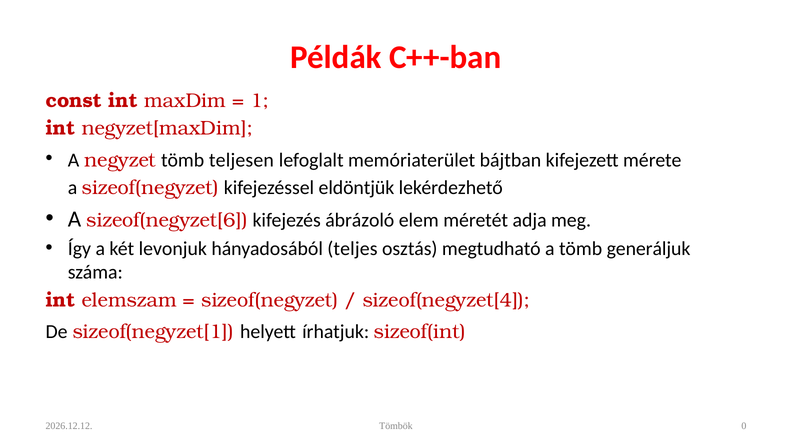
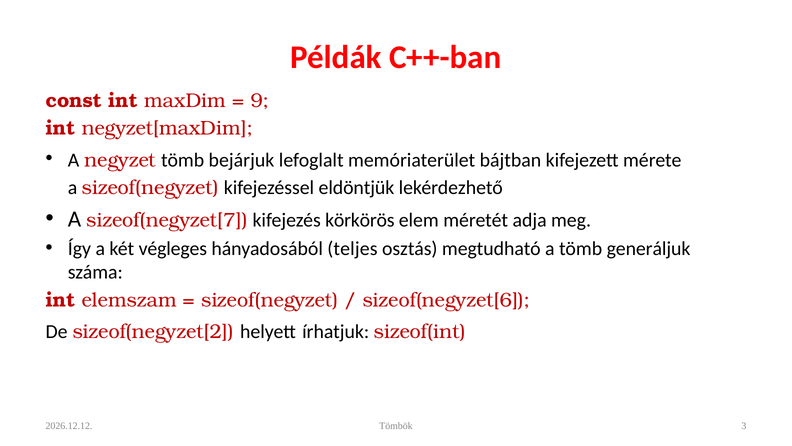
1: 1 -> 9
teljesen: teljesen -> bejárjuk
sizeof(negyzet[6: sizeof(negyzet[6 -> sizeof(negyzet[7
ábrázoló: ábrázoló -> körkörös
levonjuk: levonjuk -> végleges
sizeof(negyzet[4: sizeof(negyzet[4 -> sizeof(negyzet[6
sizeof(negyzet[1: sizeof(negyzet[1 -> sizeof(negyzet[2
0: 0 -> 3
